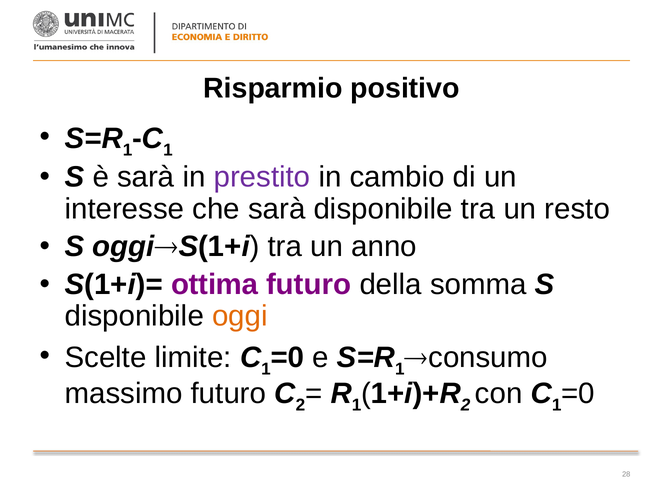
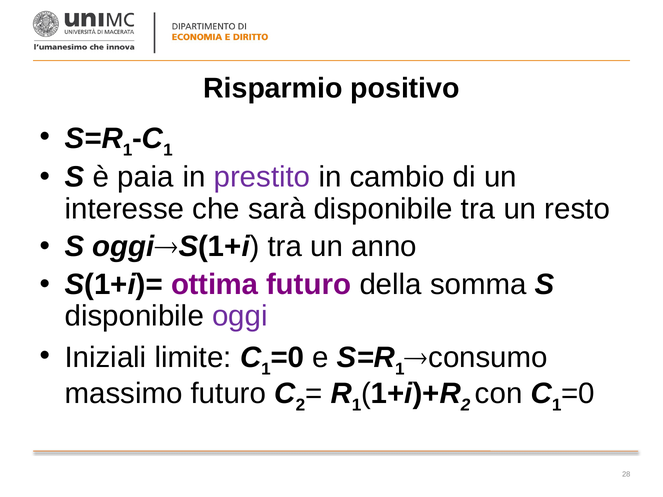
è sarà: sarà -> paia
oggi at (240, 316) colour: orange -> purple
Scelte: Scelte -> Iniziali
